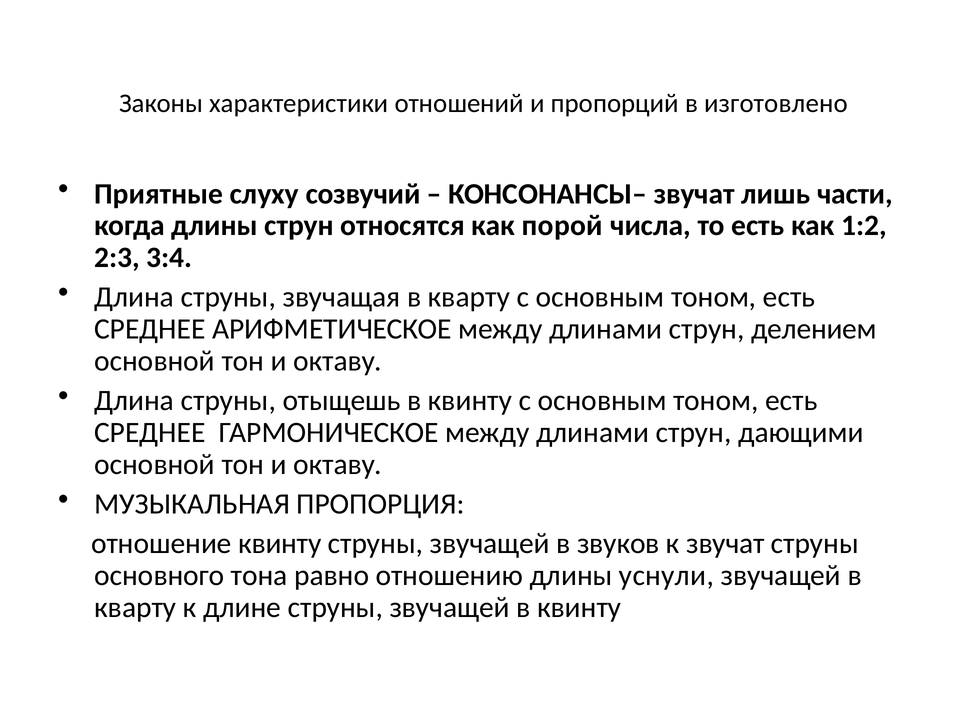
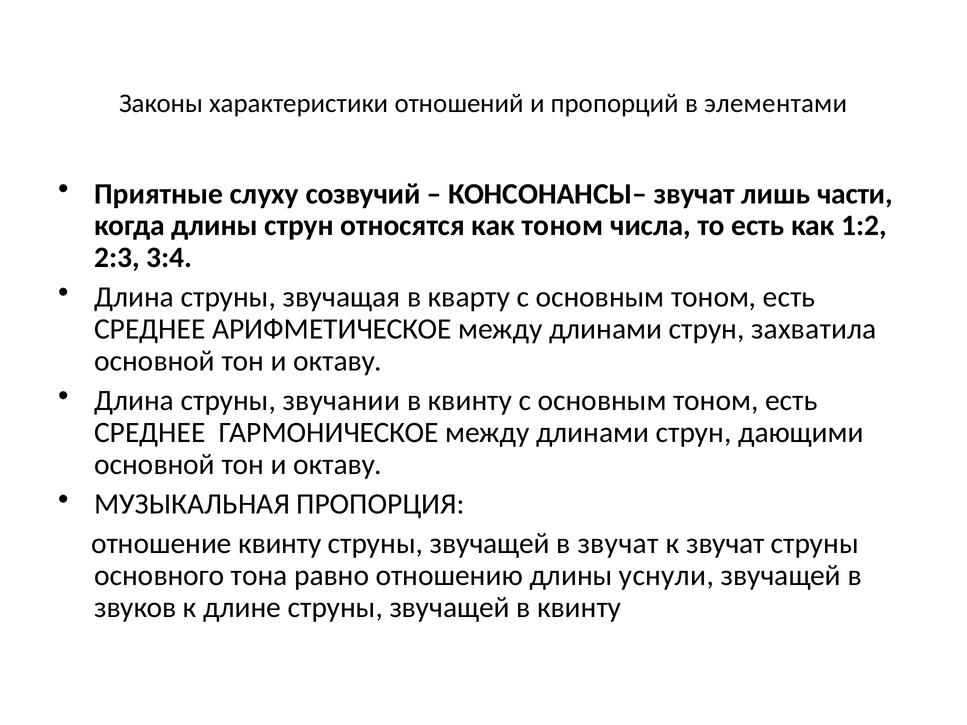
изготовлено: изготовлено -> элементами
как порой: порой -> тоном
делением: делением -> захватила
отыщешь: отыщешь -> звучании
в звуков: звуков -> звучат
кварту at (135, 608): кварту -> звуков
